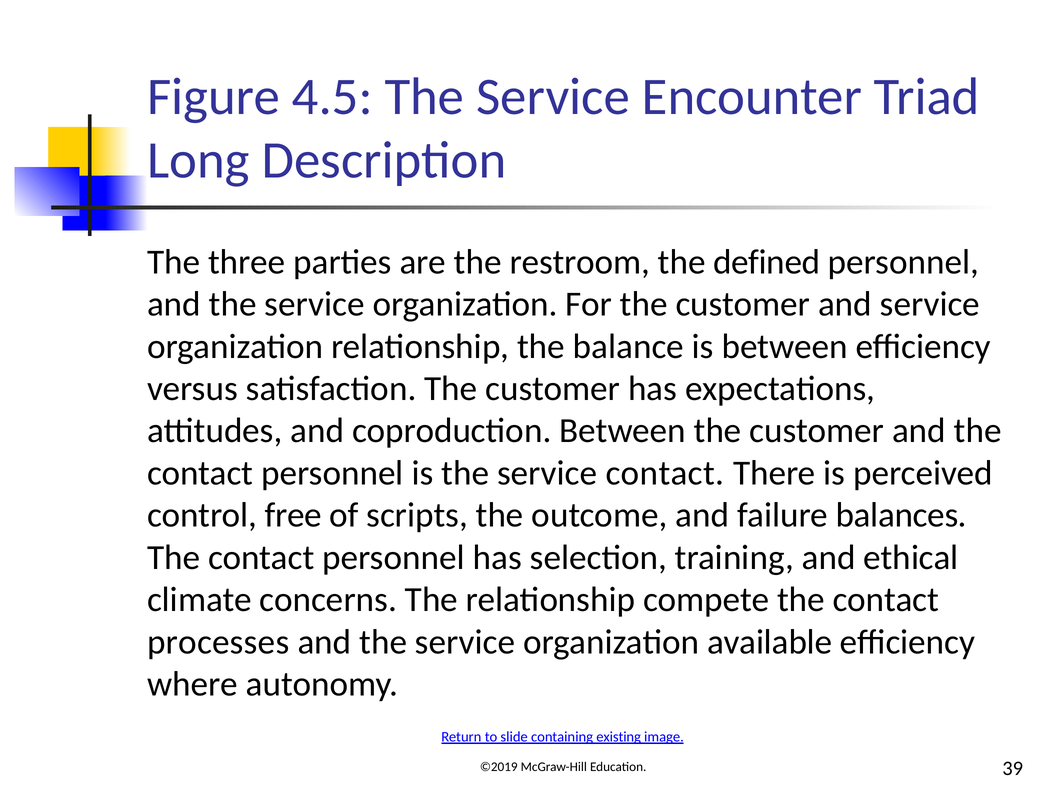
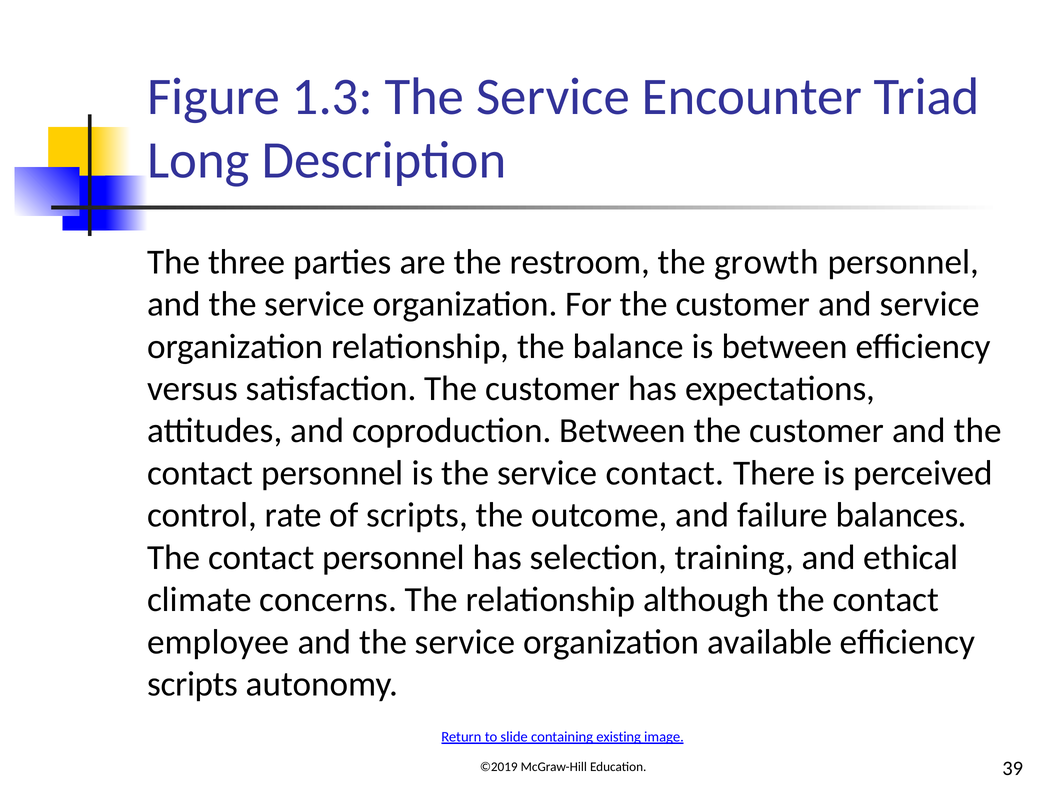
4.5: 4.5 -> 1.3
defined: defined -> growth
free: free -> rate
compete: compete -> although
processes: processes -> employee
where at (193, 684): where -> scripts
